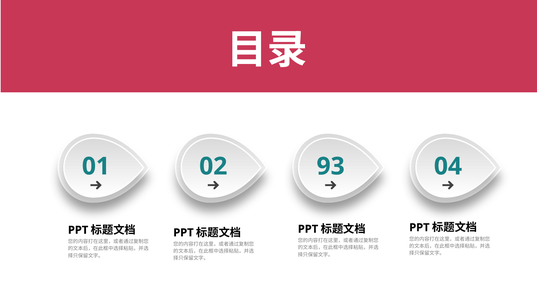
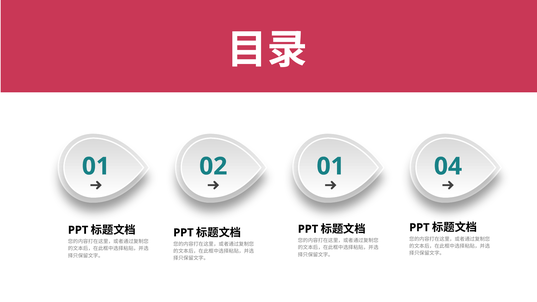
02 93: 93 -> 01
